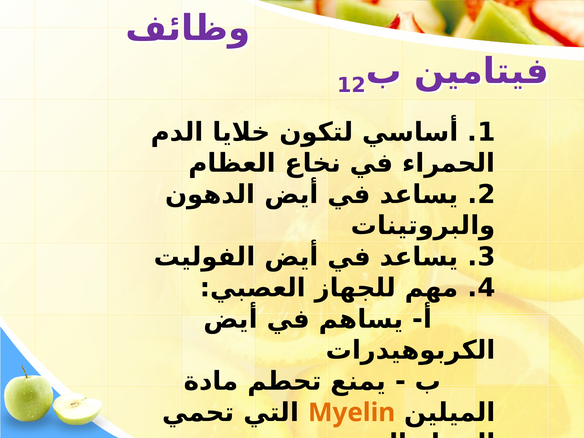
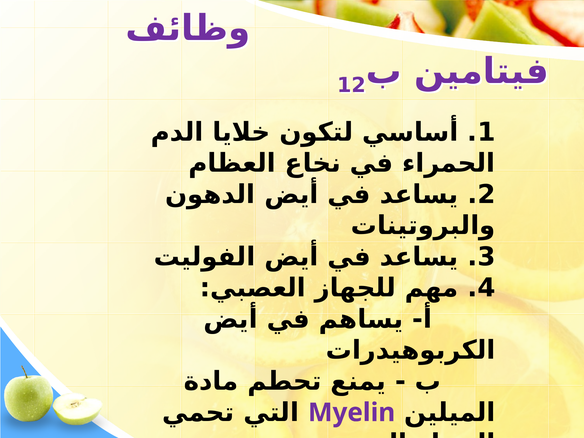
Myelin colour: orange -> purple
